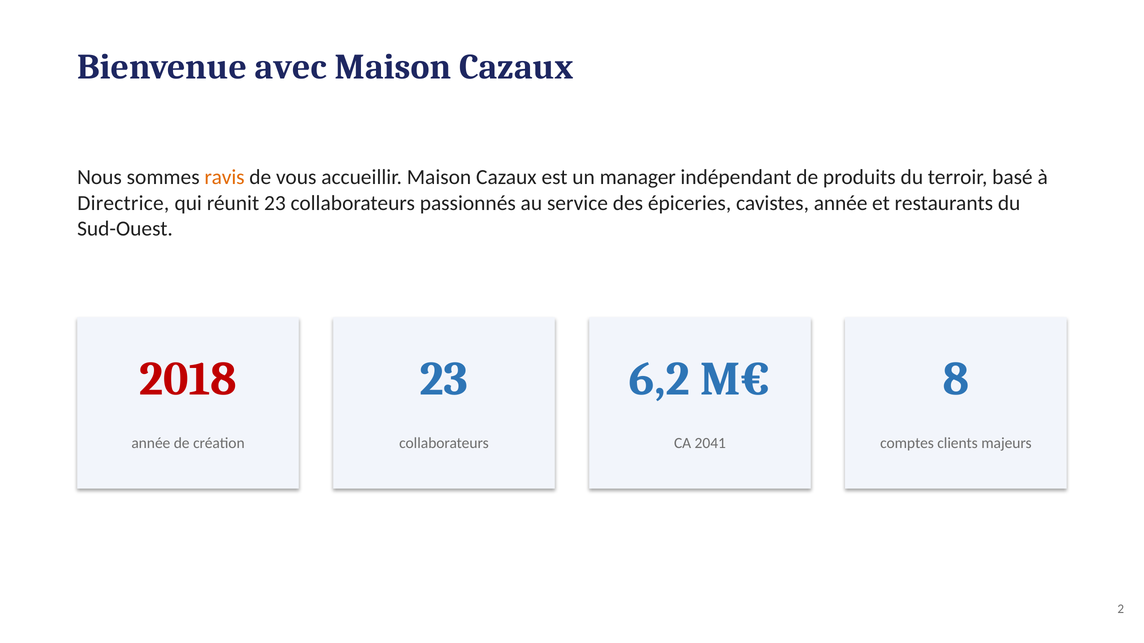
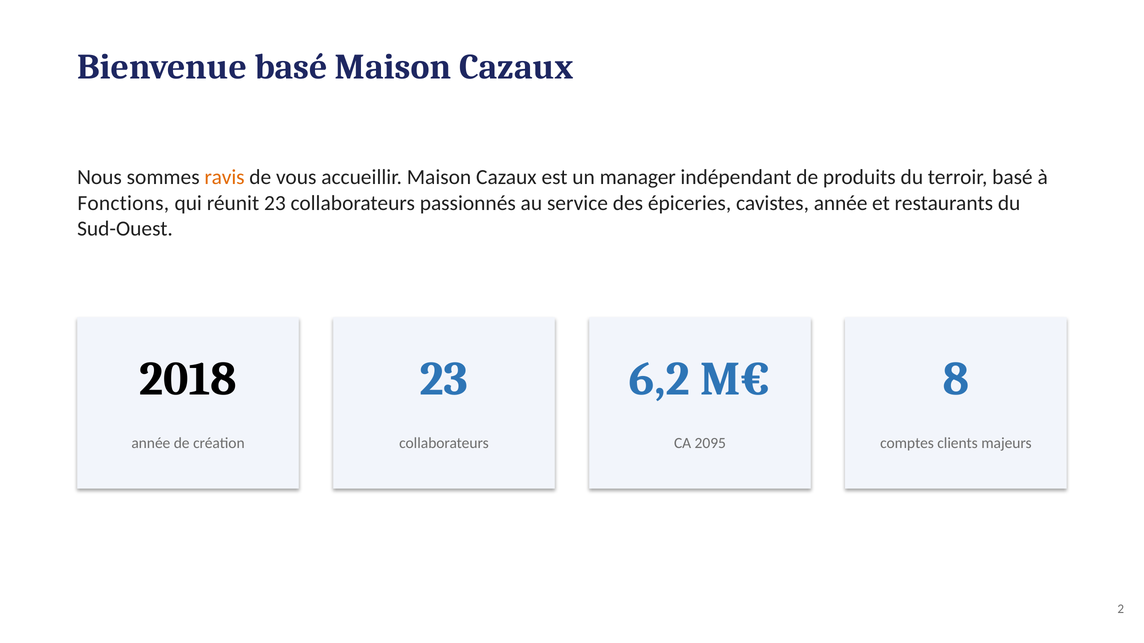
Bienvenue avec: avec -> basé
Directrice: Directrice -> Fonctions
2018 colour: red -> black
2041: 2041 -> 2095
